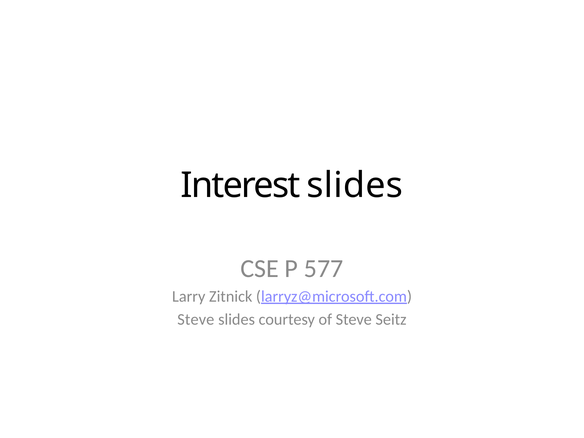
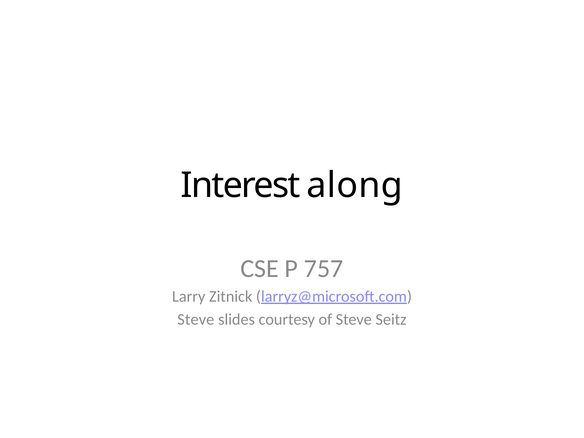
Interest slides: slides -> along
577: 577 -> 757
